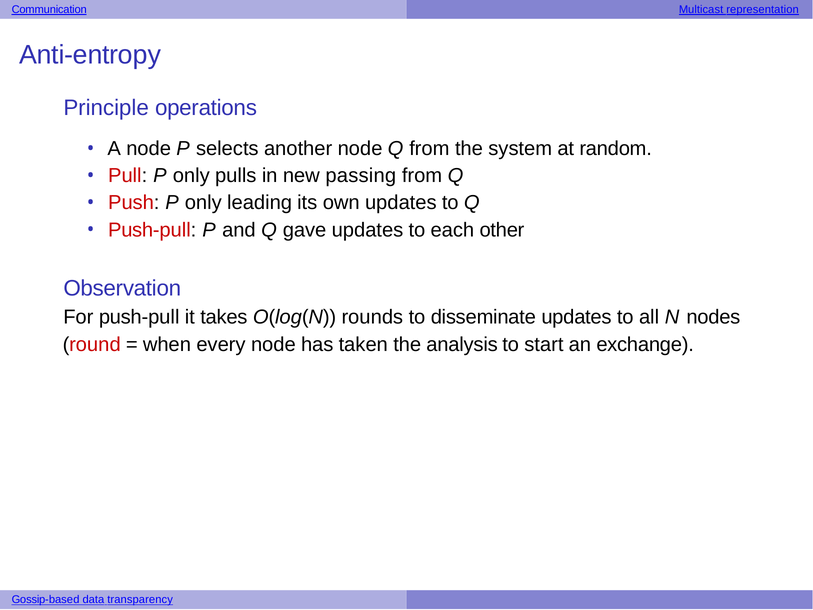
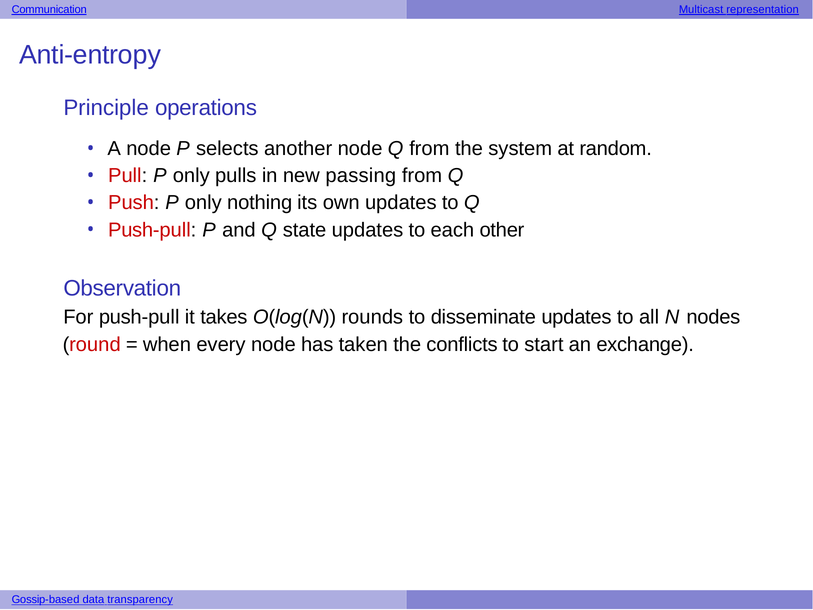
leading: leading -> nothing
gave: gave -> state
analysis: analysis -> conflicts
